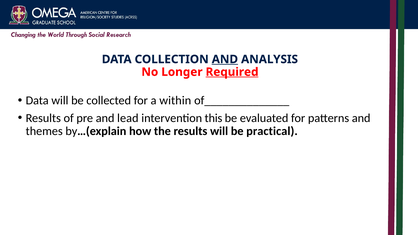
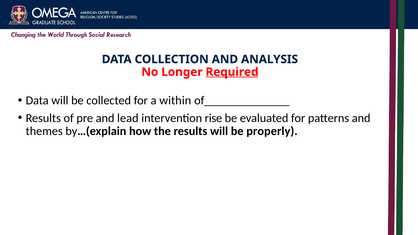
AND at (225, 59) underline: present -> none
this: this -> rise
practical: practical -> properly
